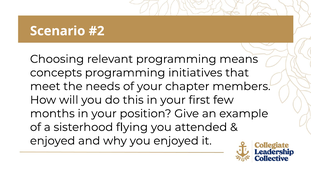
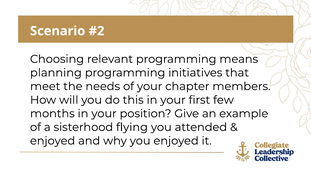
concepts: concepts -> planning
